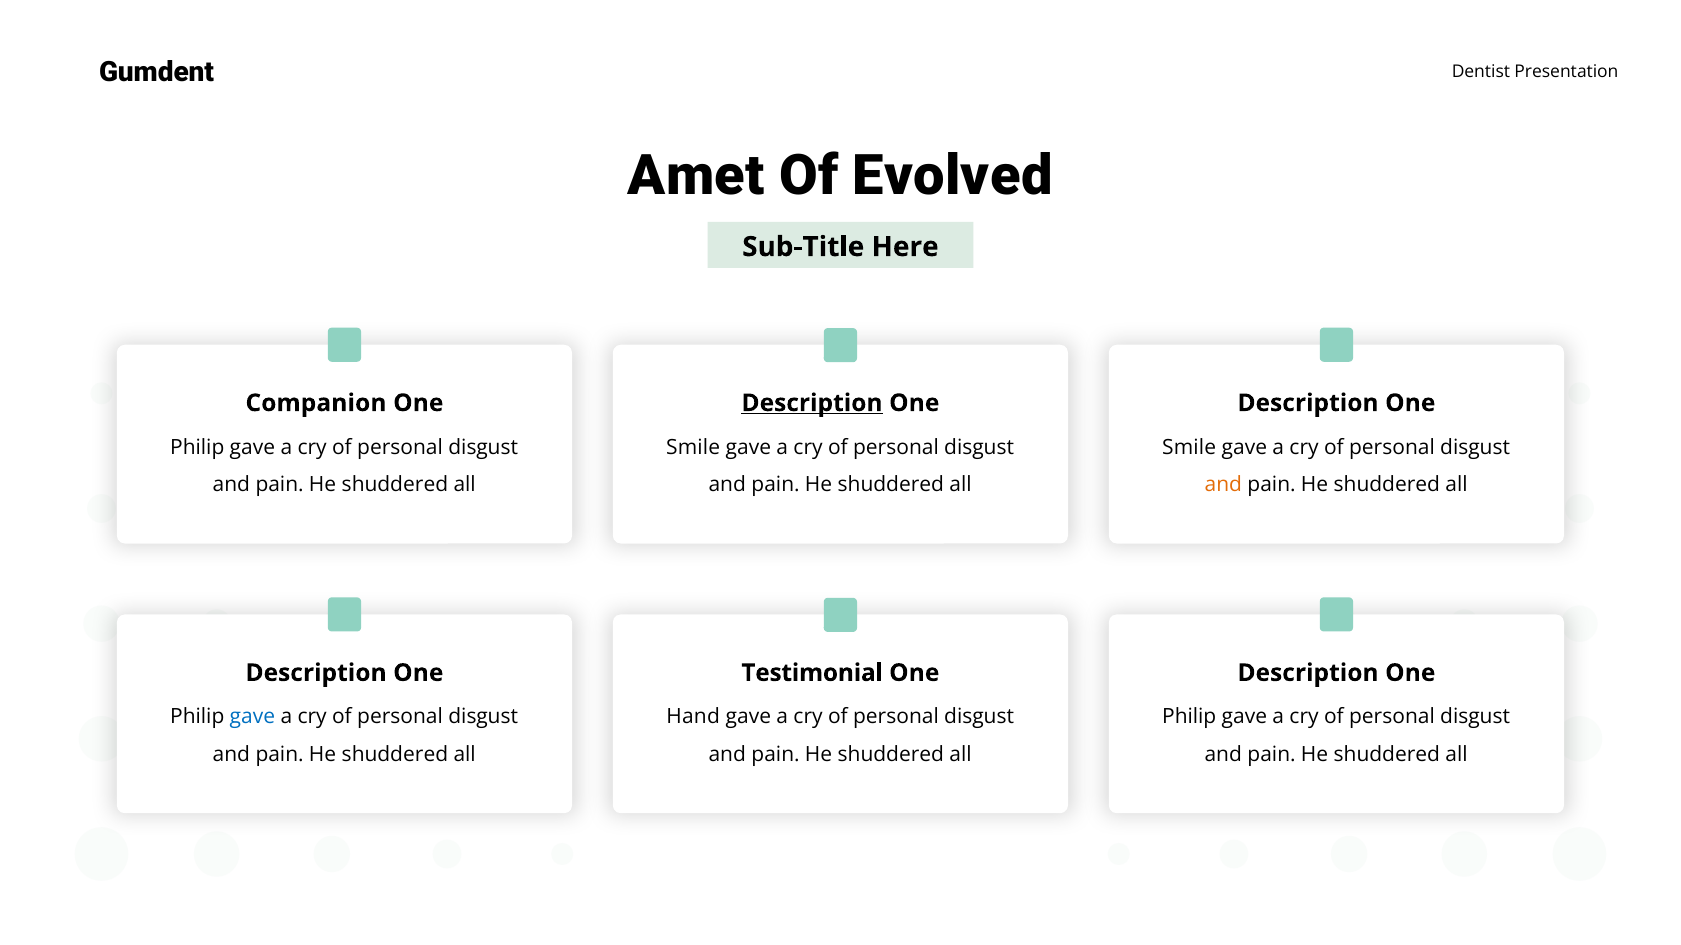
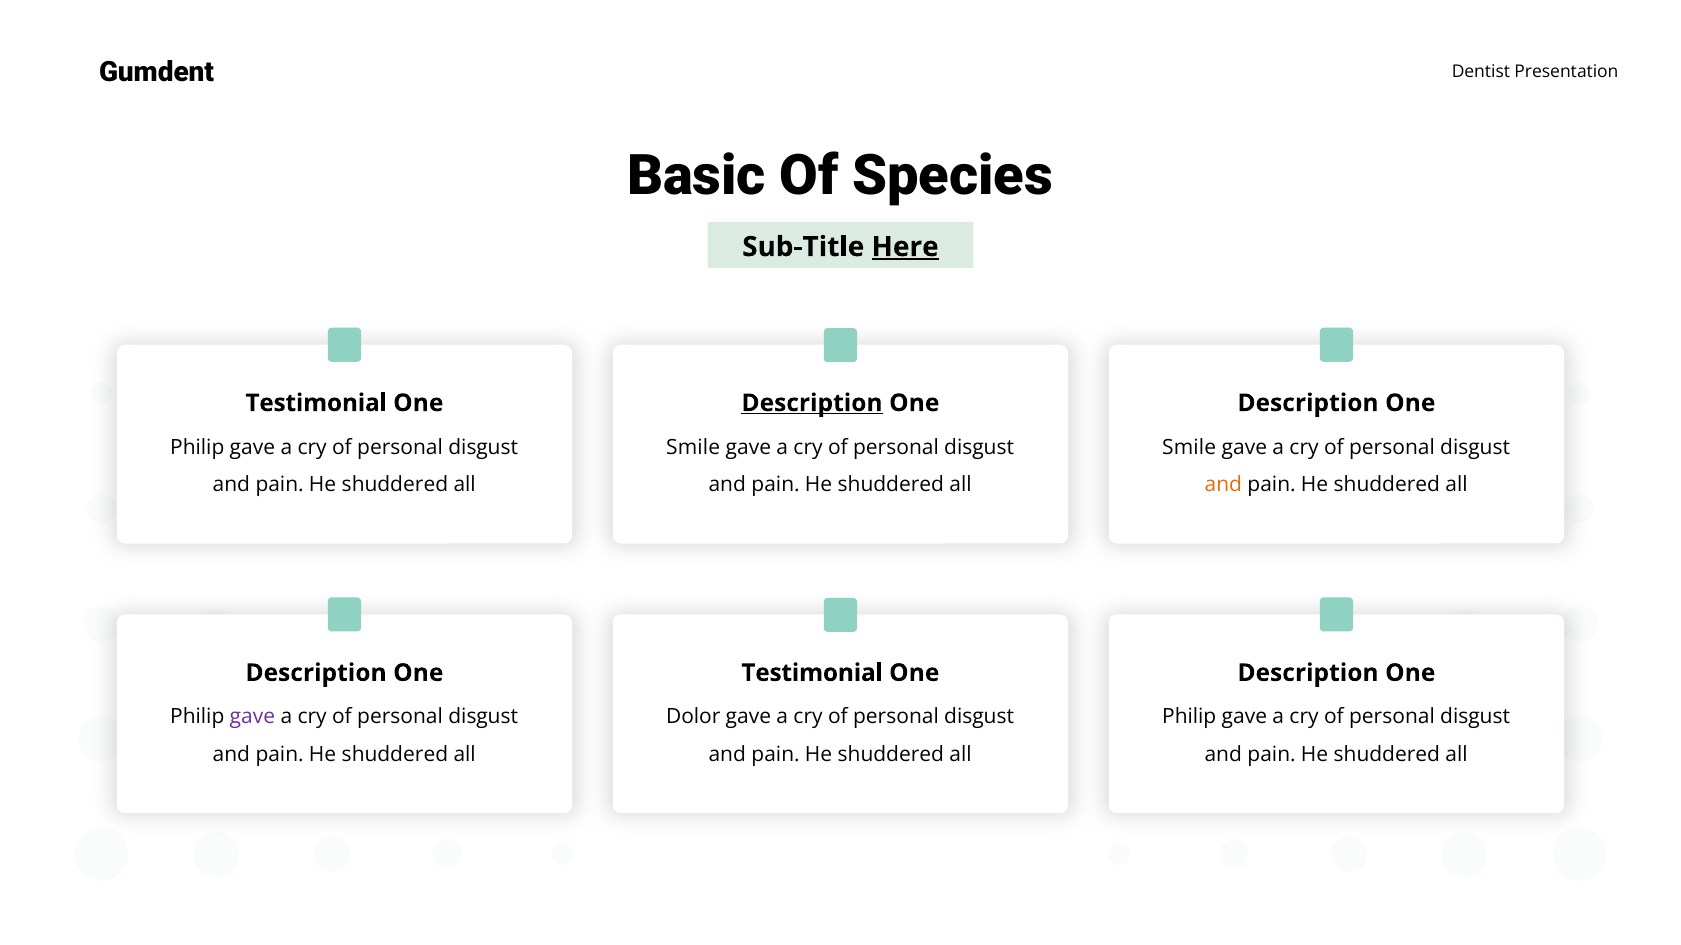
Amet: Amet -> Basic
Evolved: Evolved -> Species
Here underline: none -> present
Companion at (316, 403): Companion -> Testimonial
gave at (252, 717) colour: blue -> purple
Hand: Hand -> Dolor
